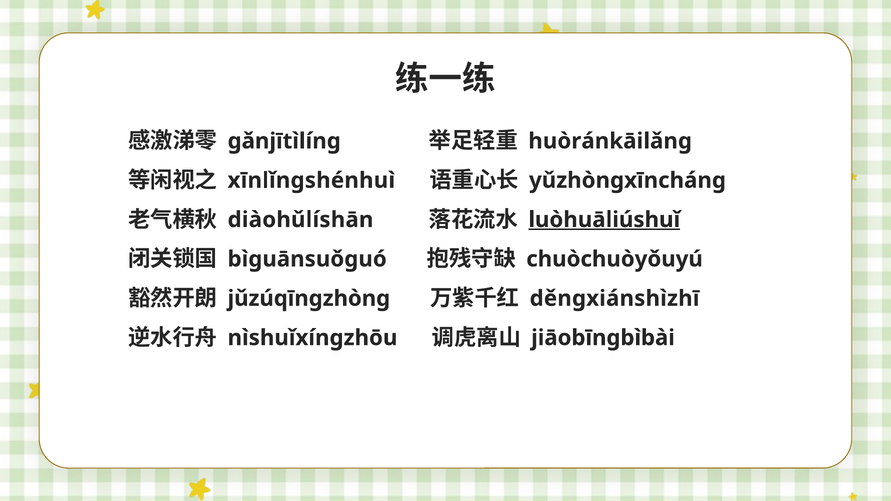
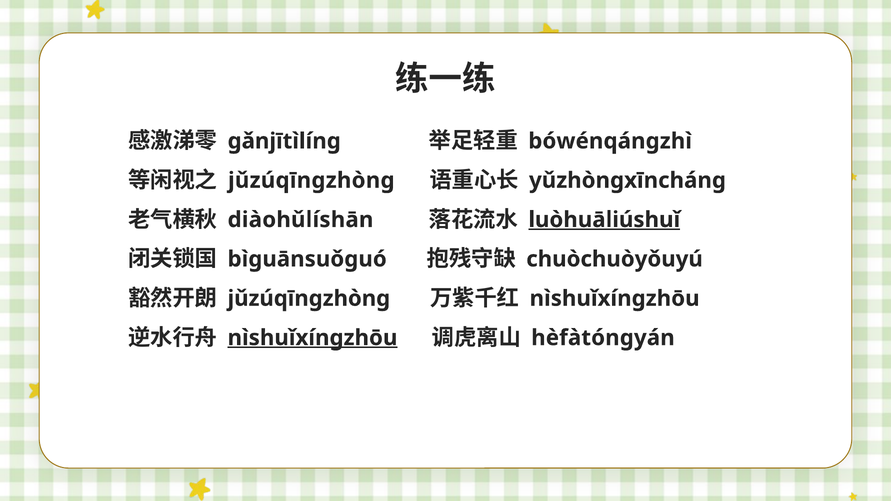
huòránkāilǎng: huòránkāilǎng -> bówénqángzhì
xīnlǐngshénhuì at (311, 180): xīnlǐngshénhuì -> jǔzúqīngzhòng
děngxiánshìzhī at (615, 299): děngxiánshìzhī -> nìshuǐxíngzhōu
nìshuǐxíngzhōu at (312, 338) underline: none -> present
jiāobīngbìbài: jiāobīngbìbài -> hèfàtóngyán
